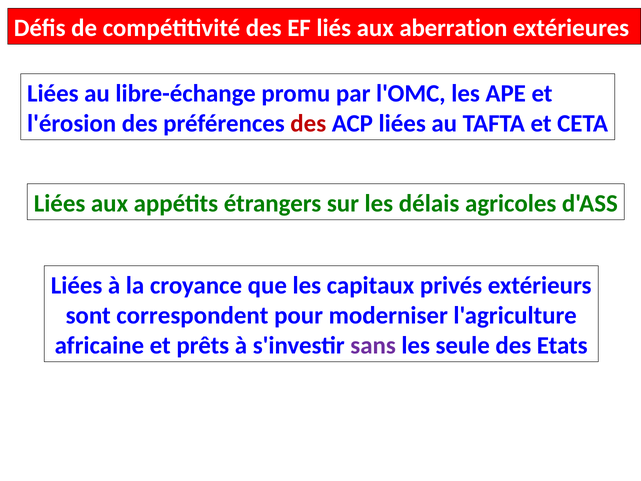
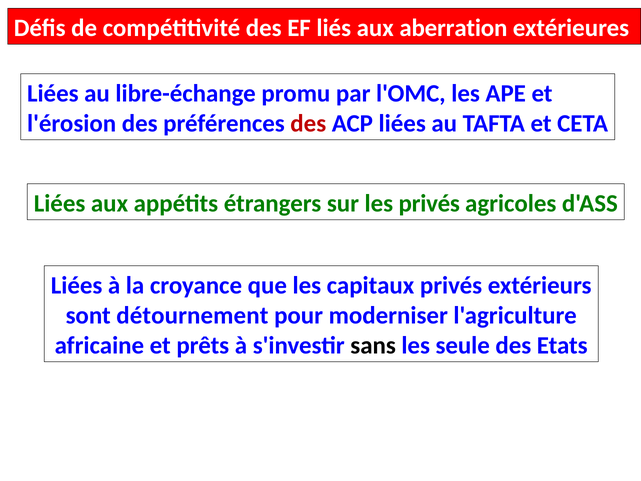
les délais: délais -> privés
correspondent: correspondent -> détournement
sans colour: purple -> black
